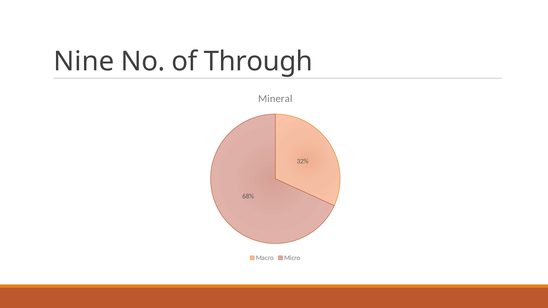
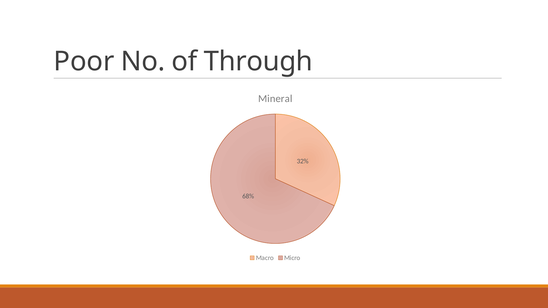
Nine: Nine -> Poor
